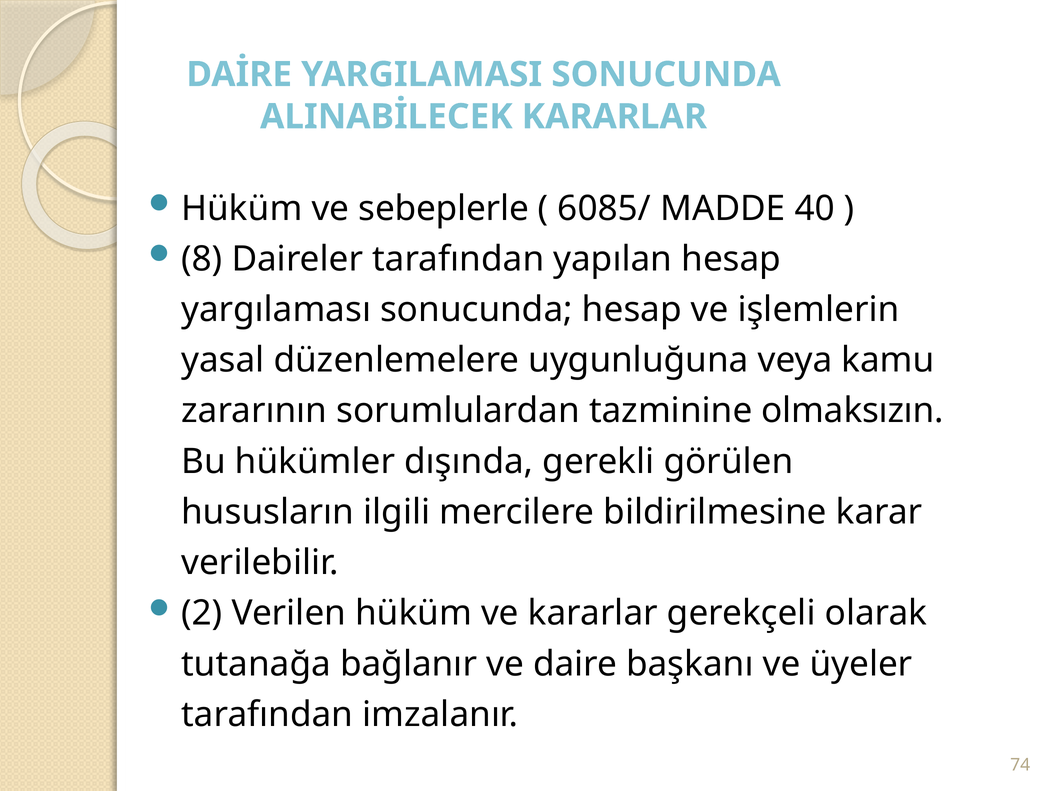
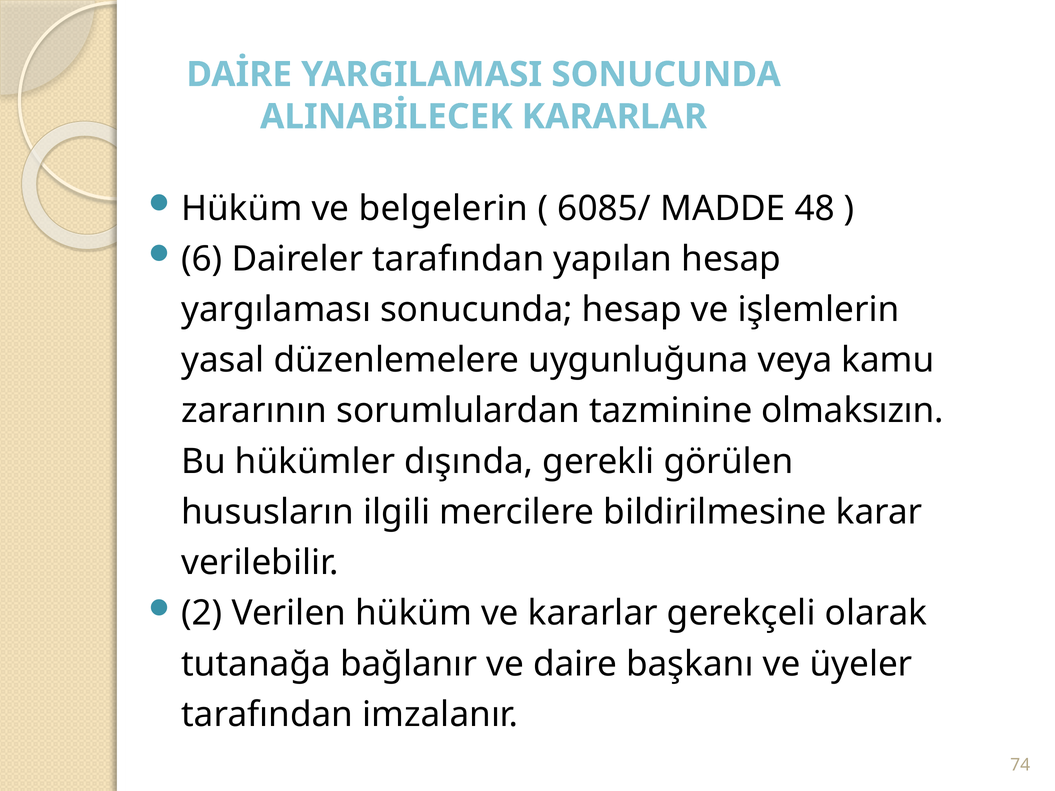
sebeplerle: sebeplerle -> belgelerin
40: 40 -> 48
8: 8 -> 6
